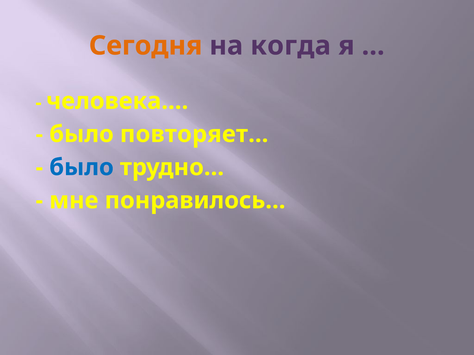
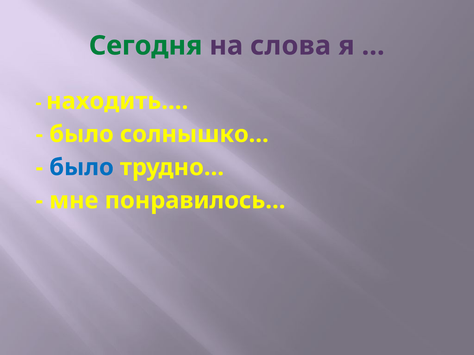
Сегодня colour: orange -> green
когда: когда -> слова
человека…: человека… -> находить…
повторяет…: повторяет… -> солнышко…
